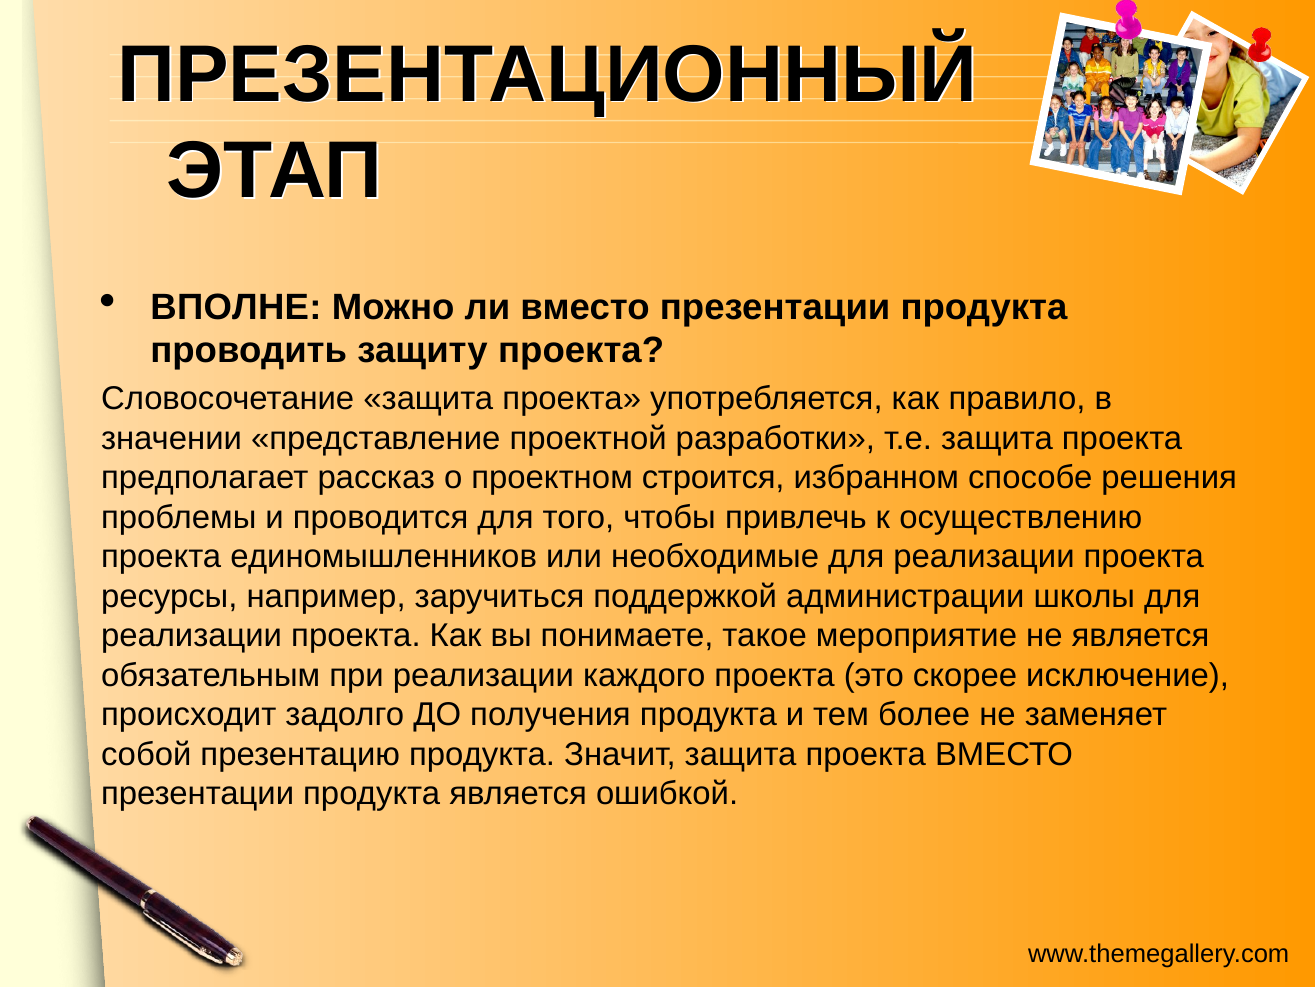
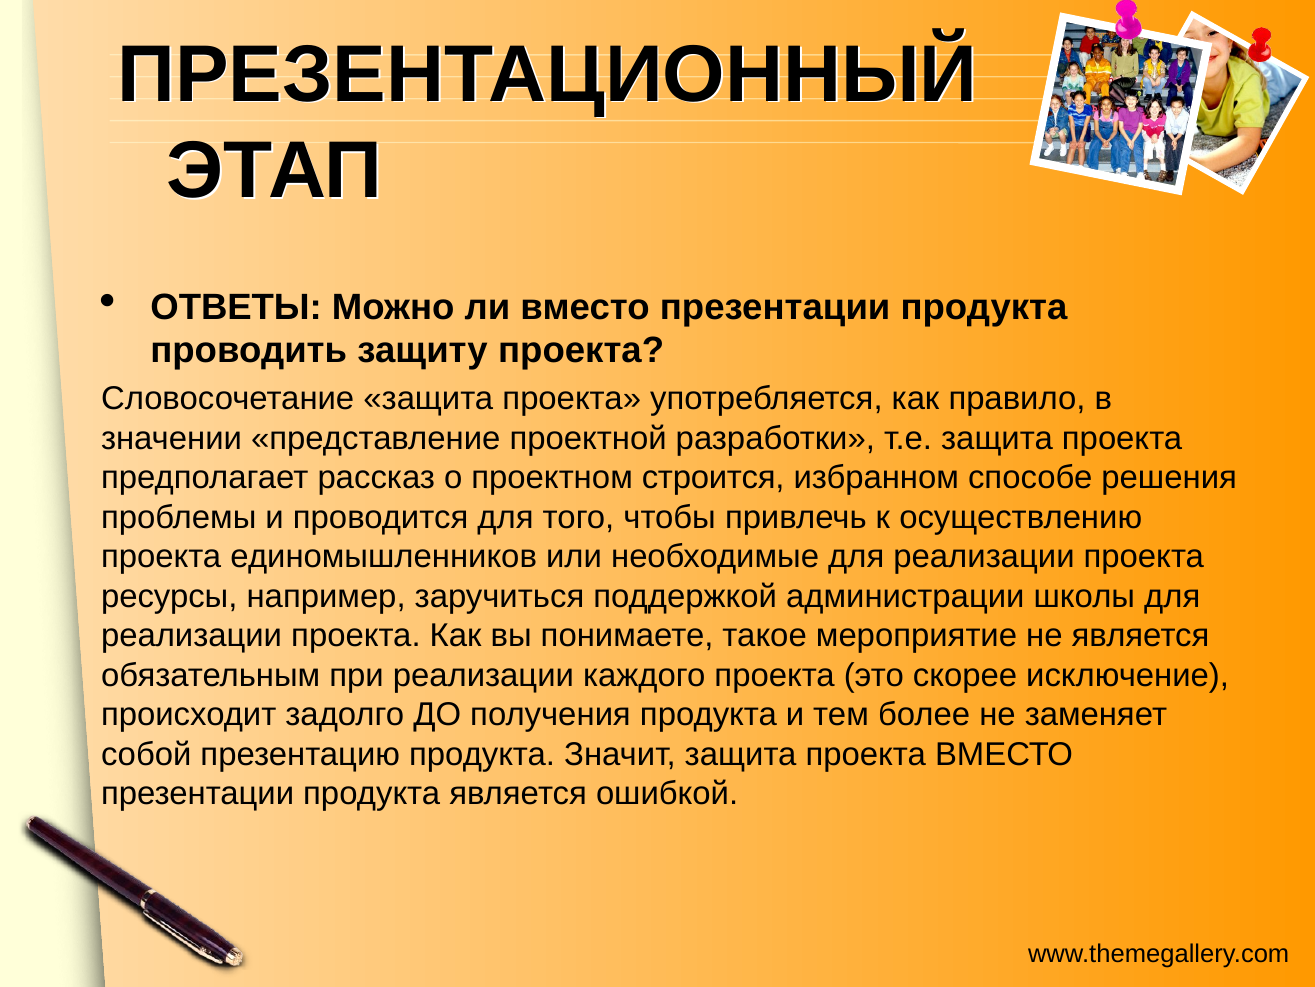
ВПОЛНЕ: ВПОЛНЕ -> ОТВЕТЫ
